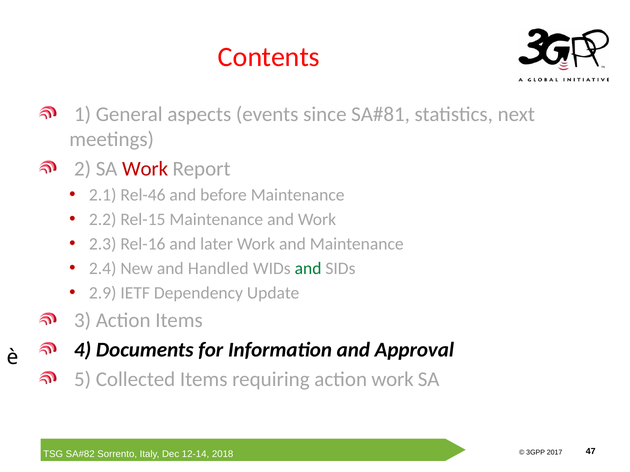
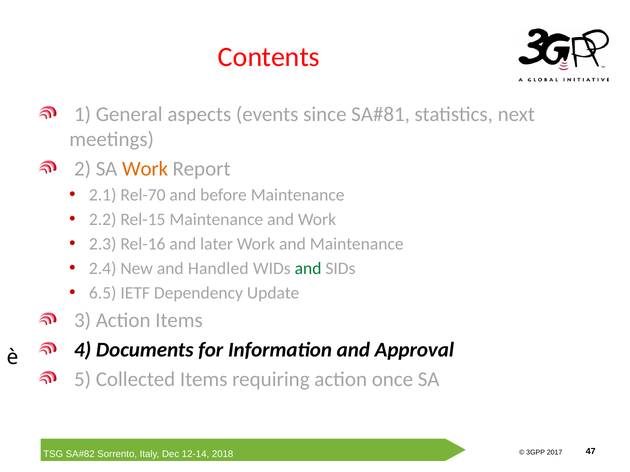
Work at (145, 169) colour: red -> orange
Rel-46: Rel-46 -> Rel-70
2.9: 2.9 -> 6.5
action work: work -> once
